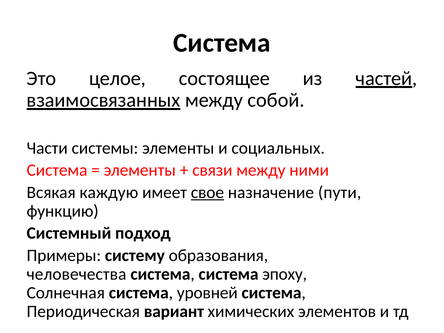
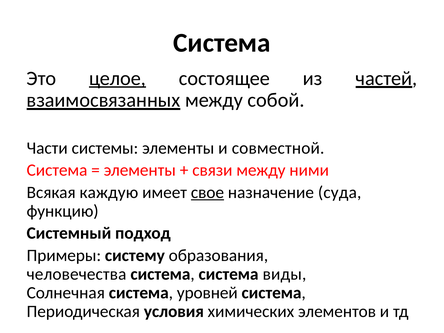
целое underline: none -> present
социальных: социальных -> совместной
пути: пути -> суда
эпоху: эпоху -> виды
вариант: вариант -> условия
